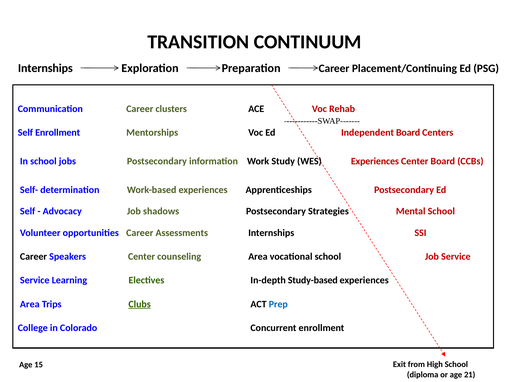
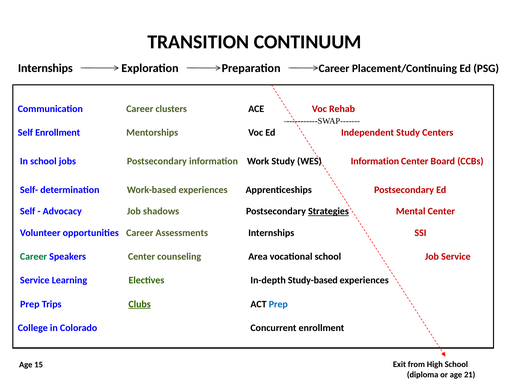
Independent Board: Board -> Study
WES Experiences: Experiences -> Information
Strategies underline: none -> present
Mental School: School -> Center
Career at (34, 256) colour: black -> green
Area at (30, 304): Area -> Prep
